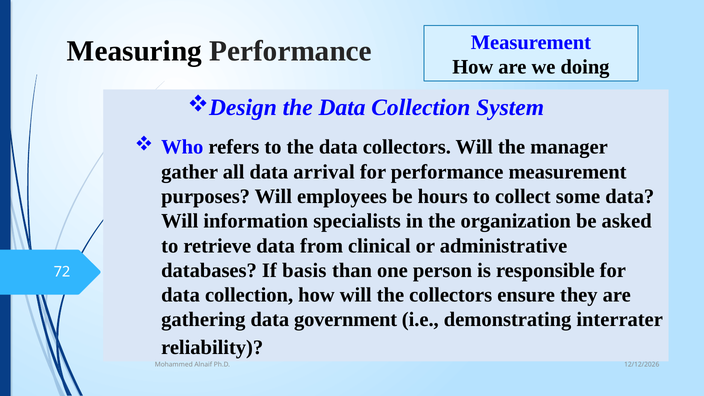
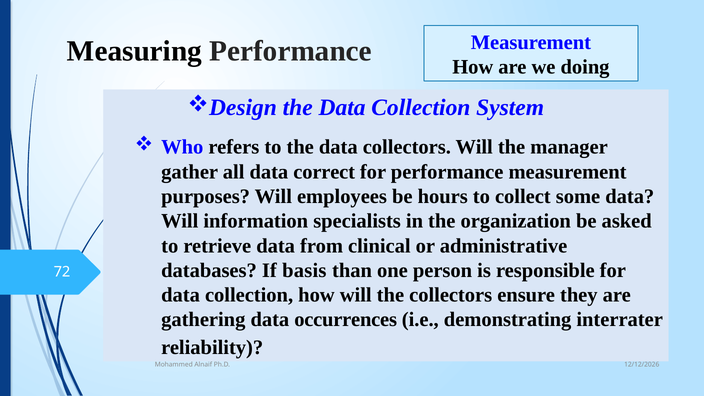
arrival: arrival -> correct
government: government -> occurrences
